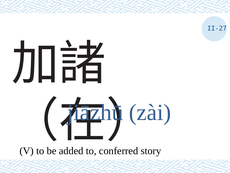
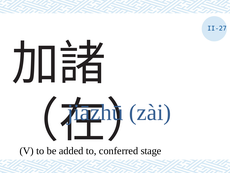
story: story -> stage
